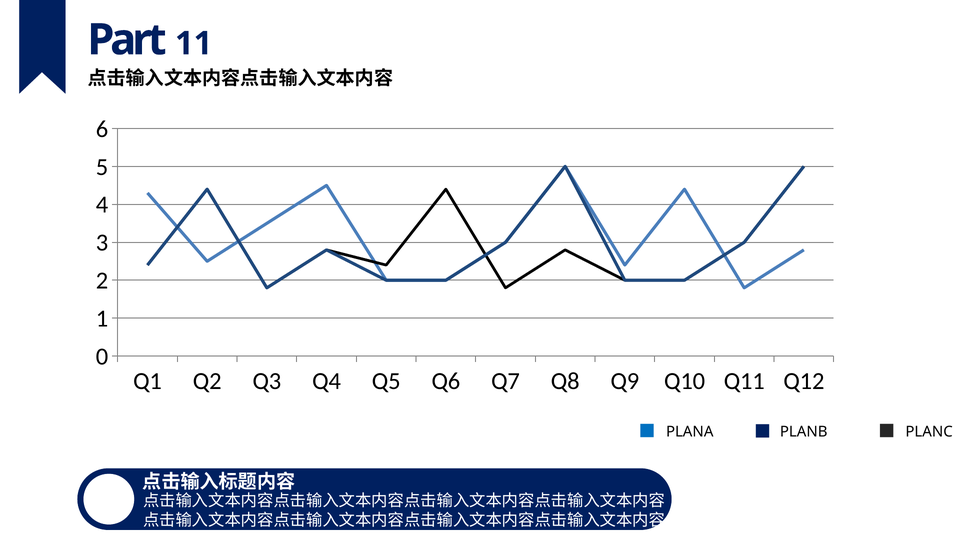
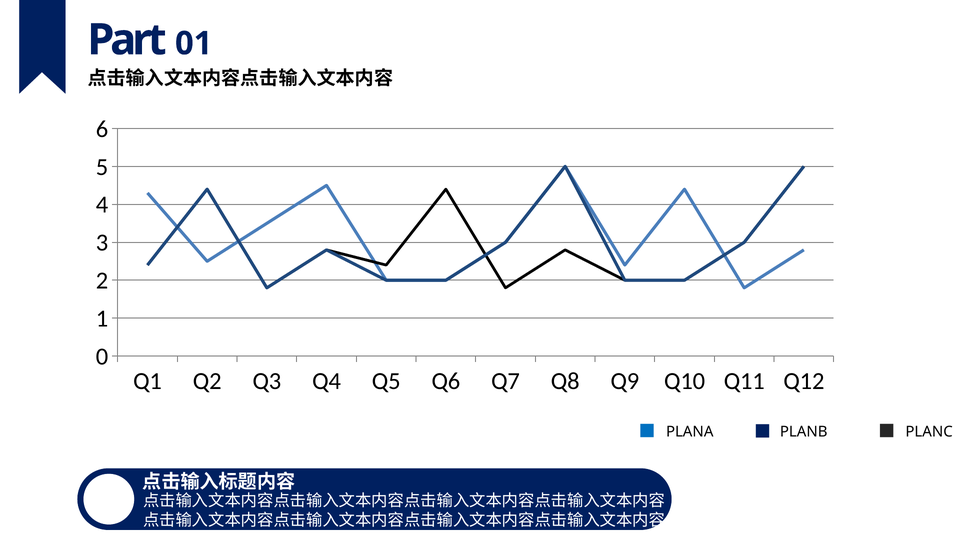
11: 11 -> 01
